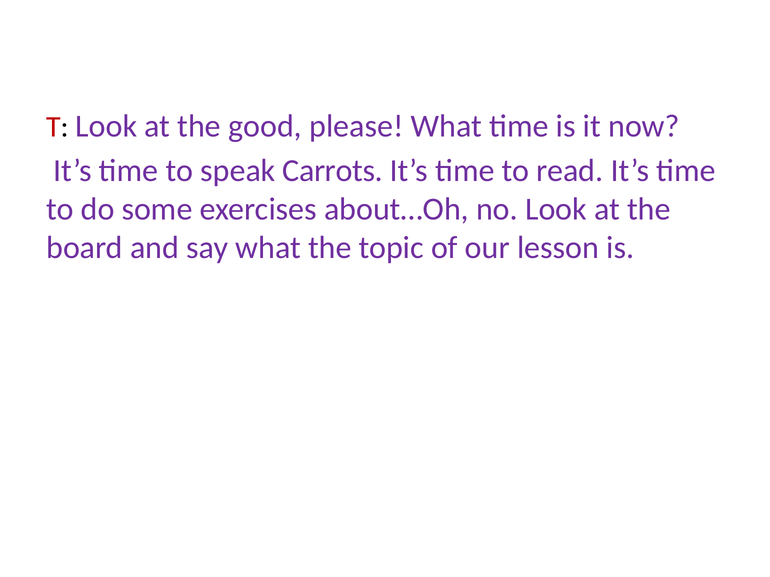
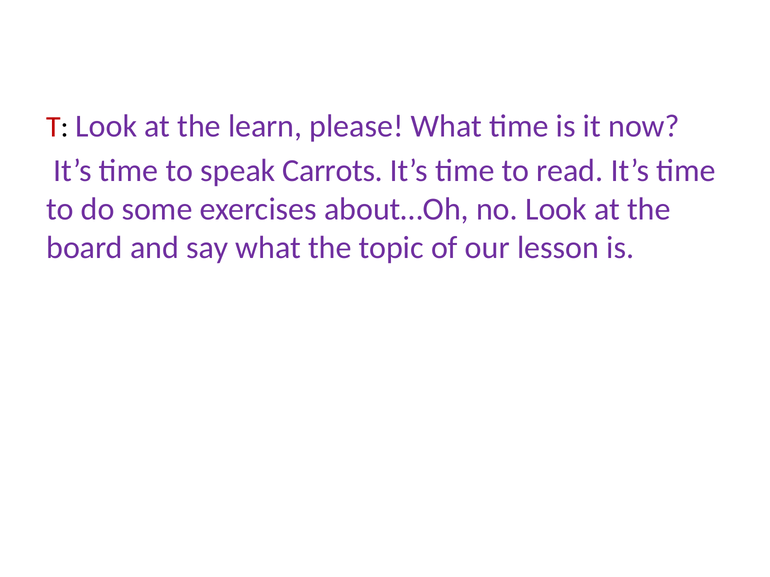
good: good -> learn
